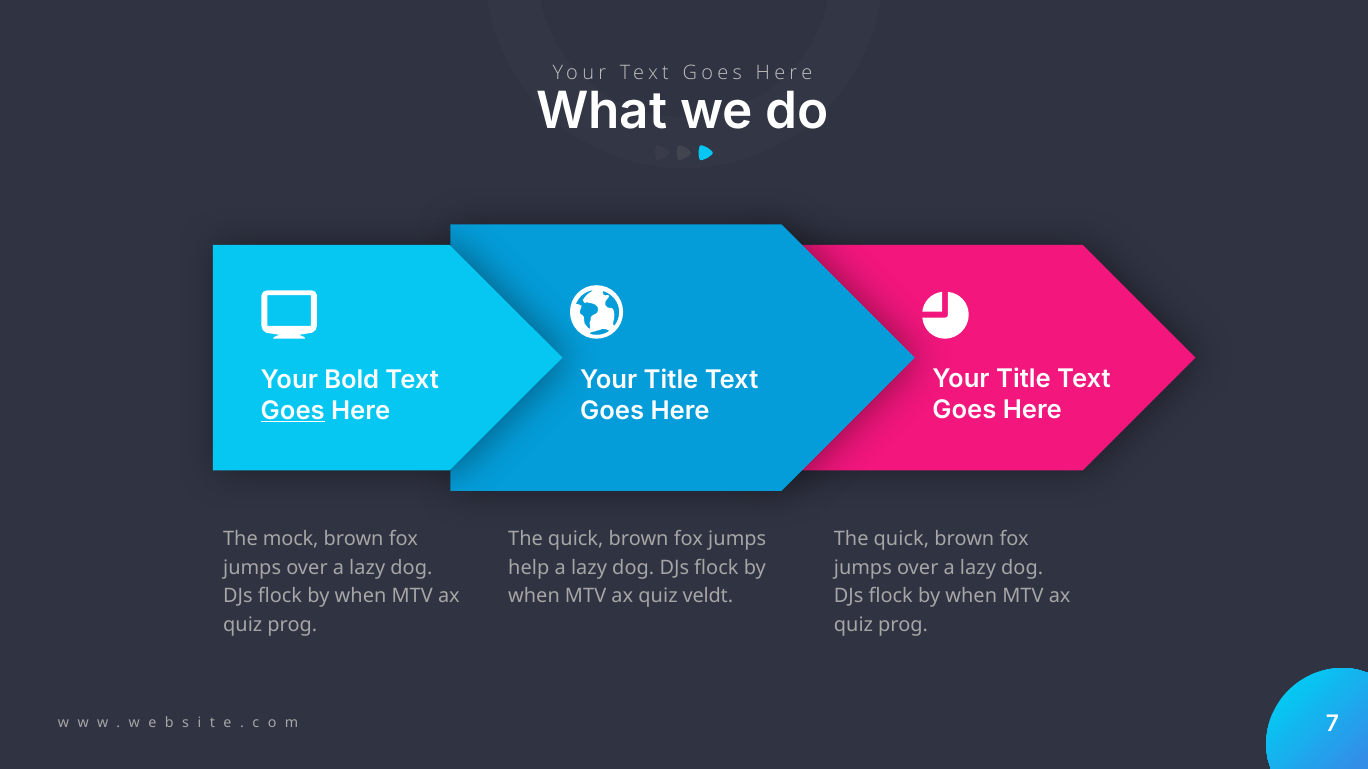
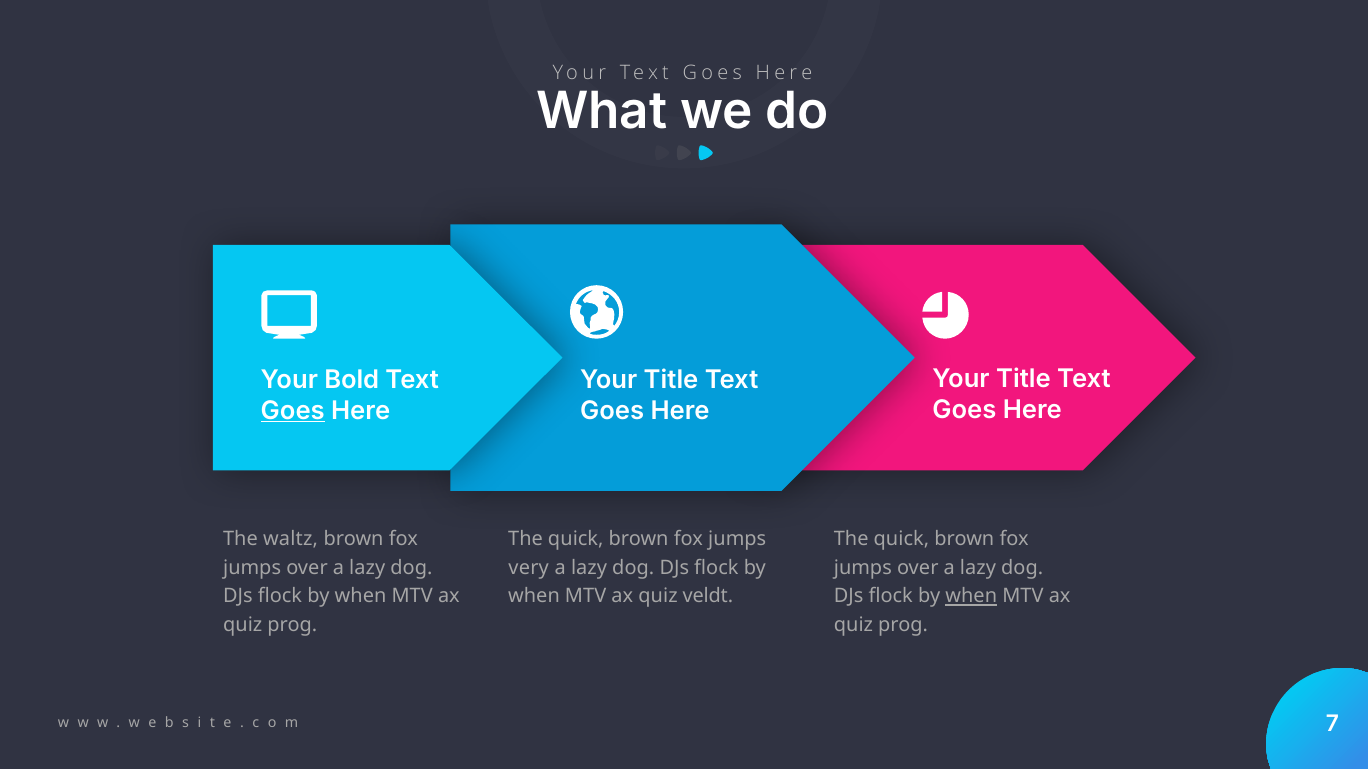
mock: mock -> waltz
help: help -> very
when at (971, 597) underline: none -> present
